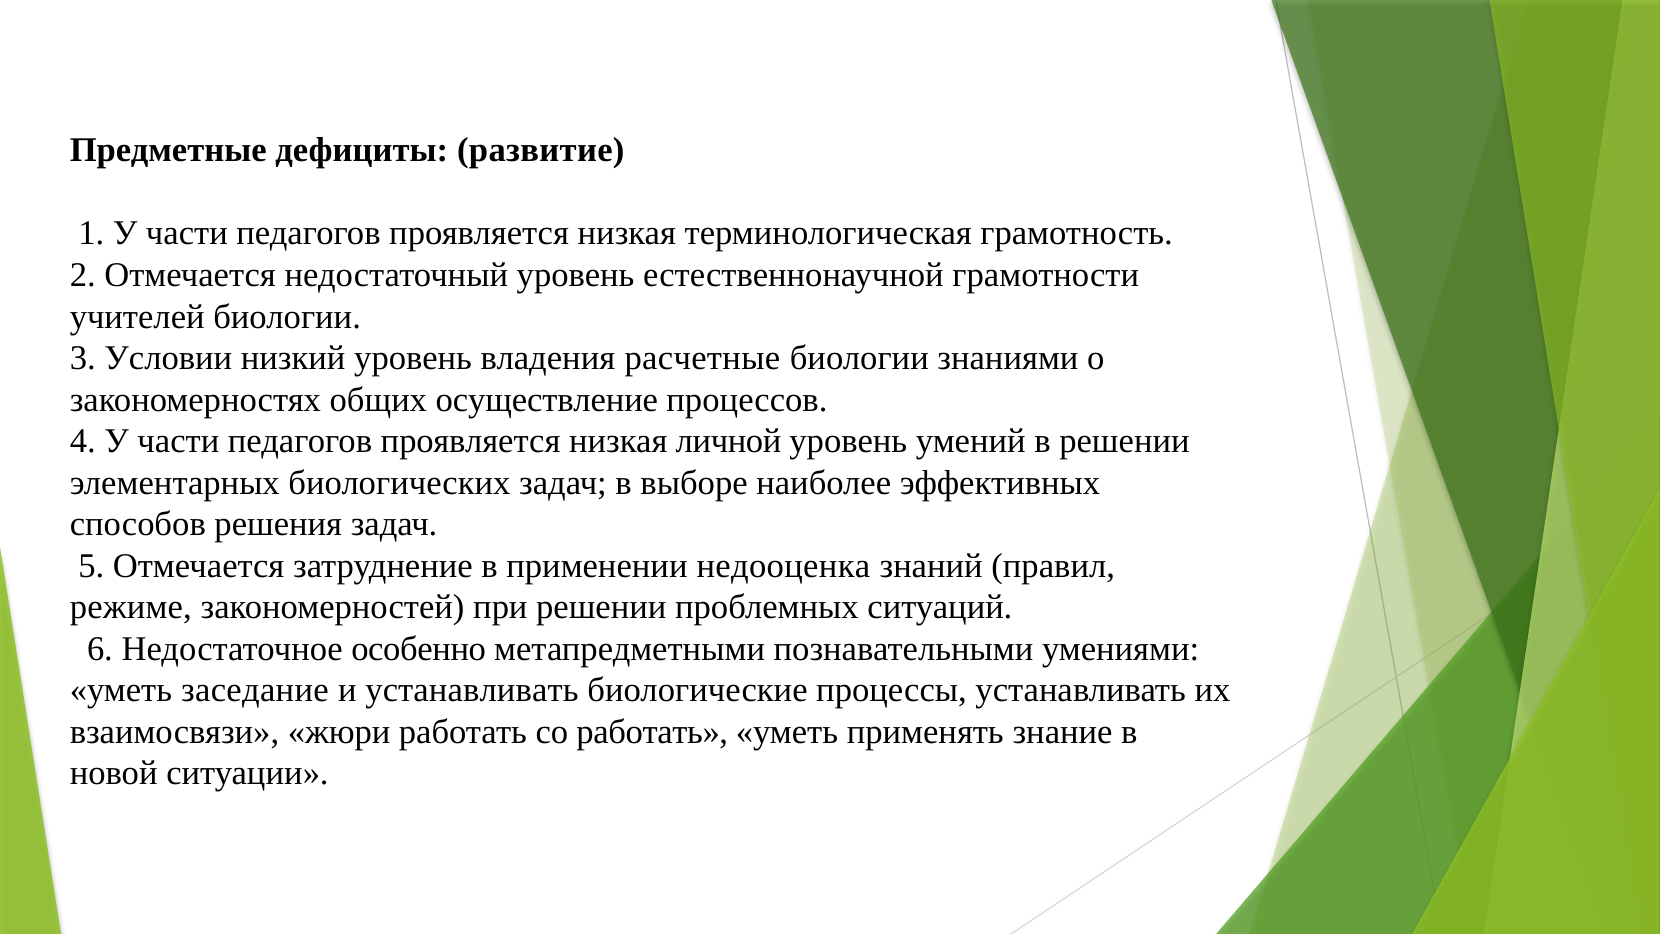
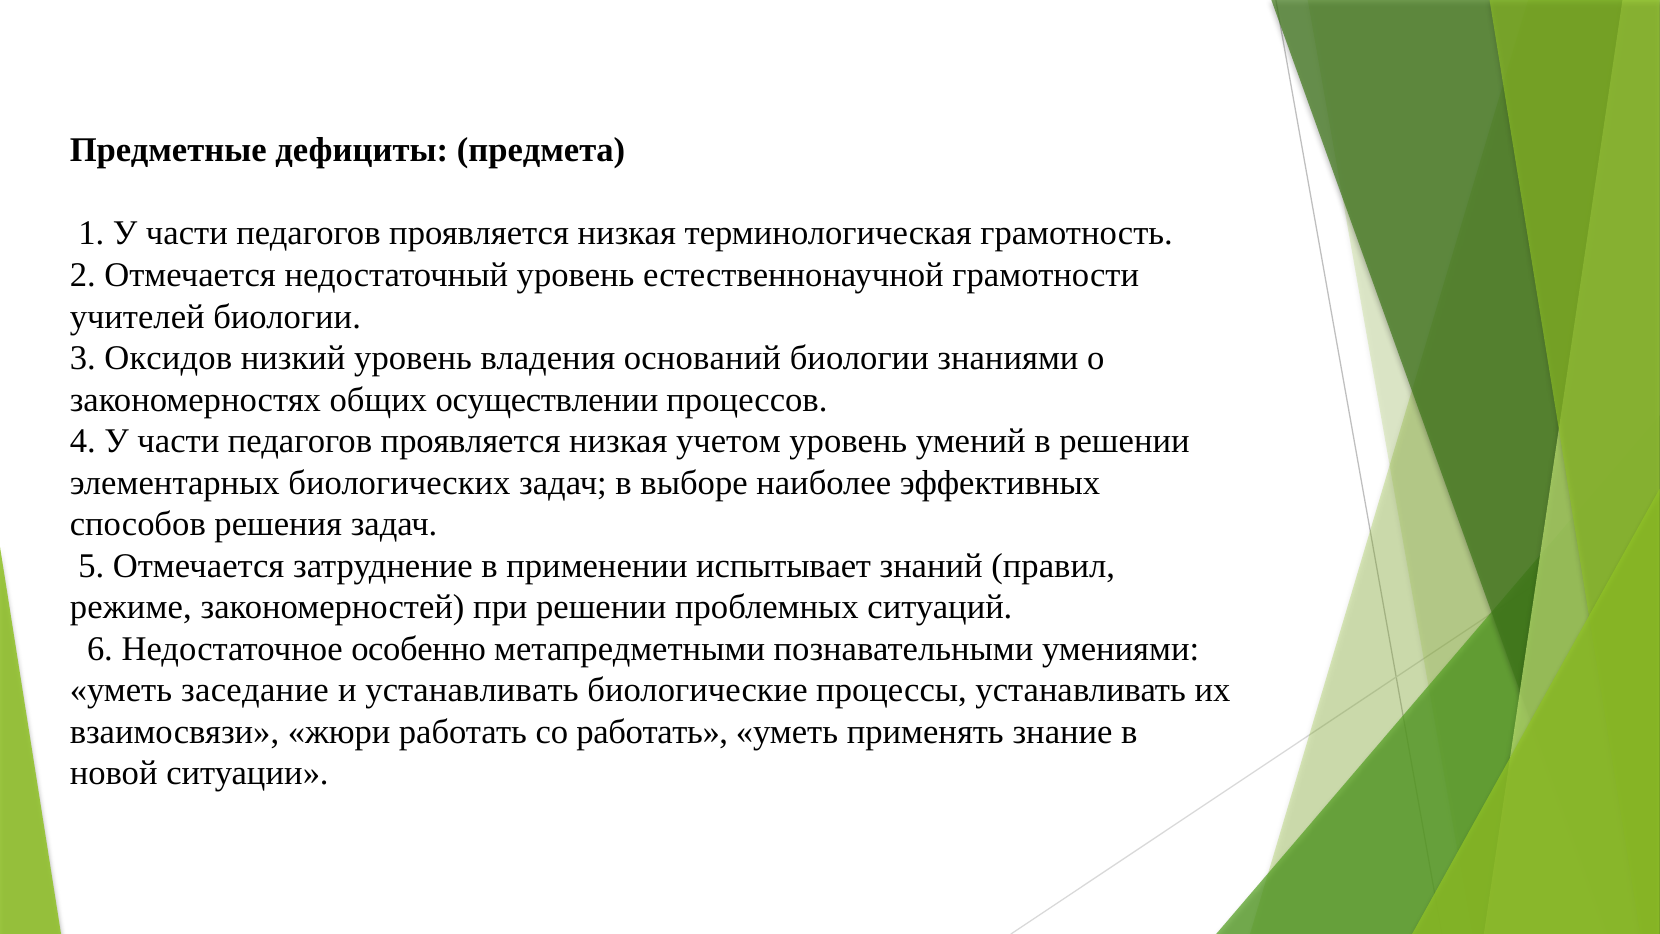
развитие: развитие -> предмета
Условии: Условии -> Оксидов
расчетные: расчетные -> оснований
осуществление: осуществление -> осуществлении
личной: личной -> учетом
недооценка: недооценка -> испытывает
